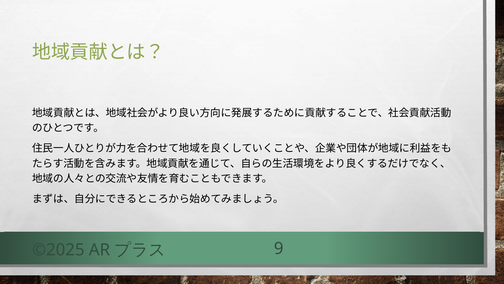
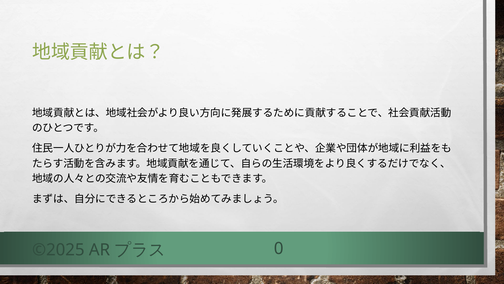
9: 9 -> 0
